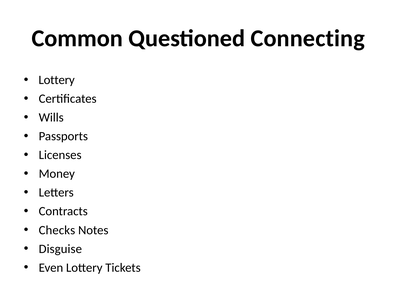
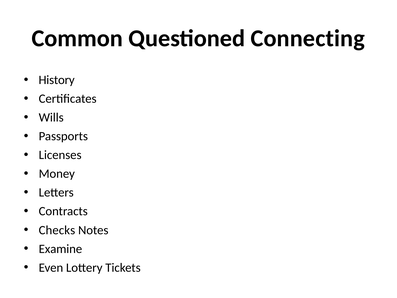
Lottery at (57, 80): Lottery -> History
Disguise: Disguise -> Examine
